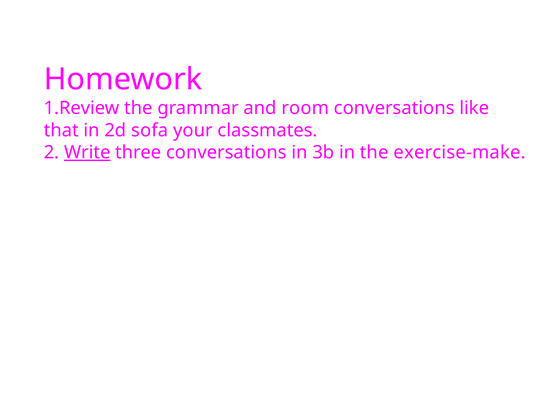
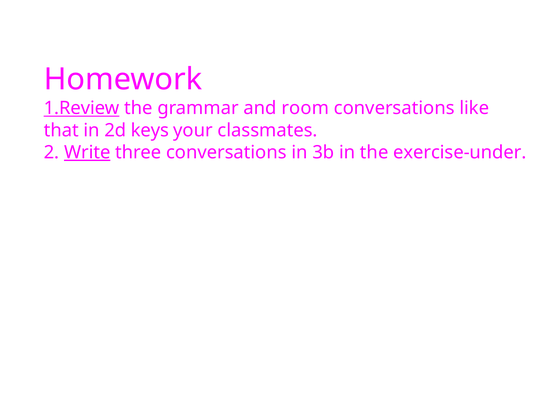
1.Review underline: none -> present
sofa: sofa -> keys
exercise-make: exercise-make -> exercise-under
